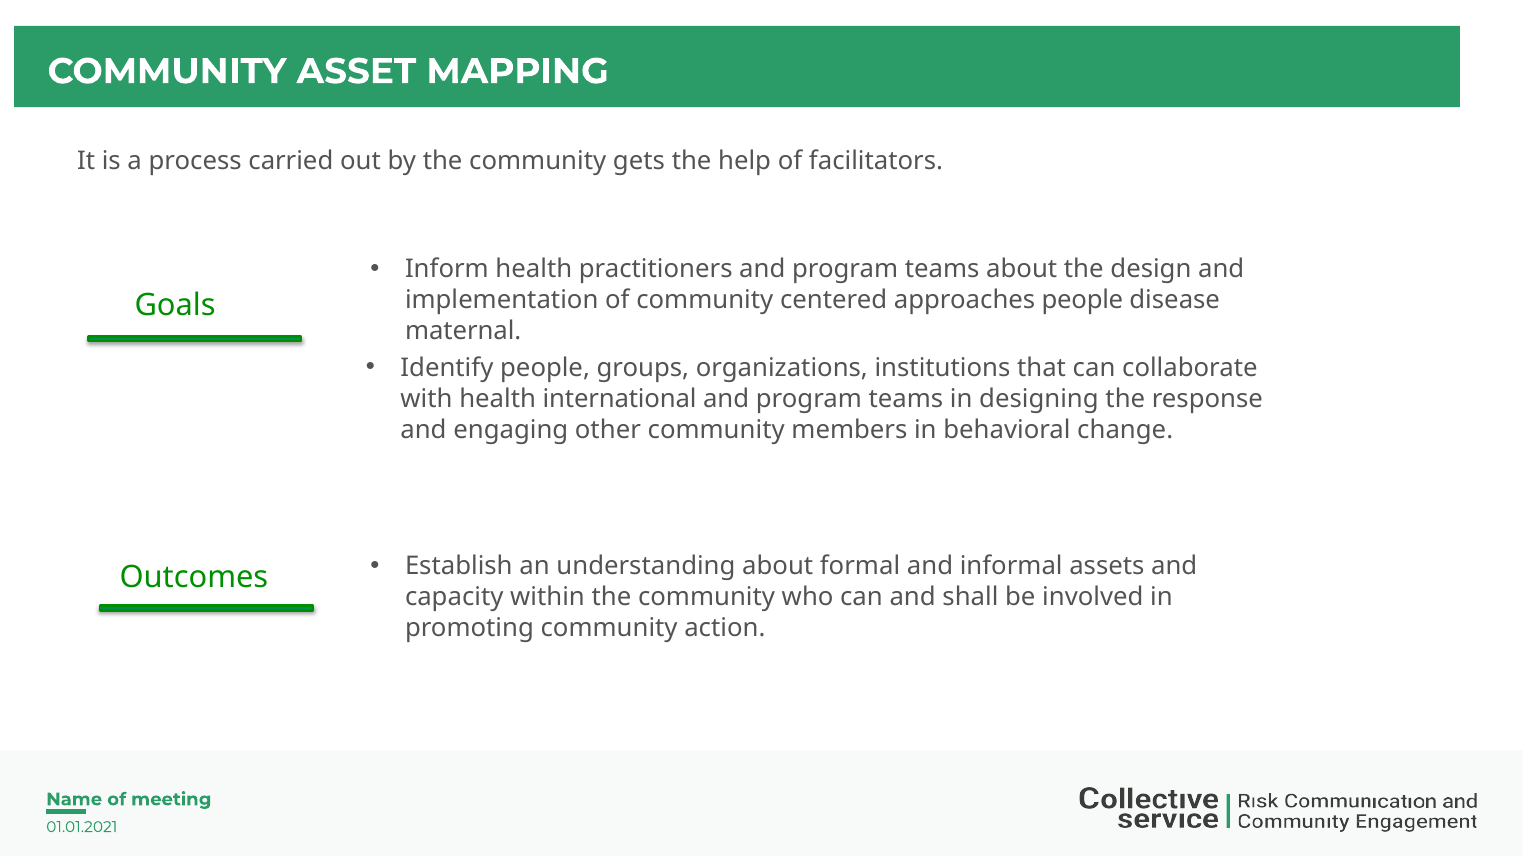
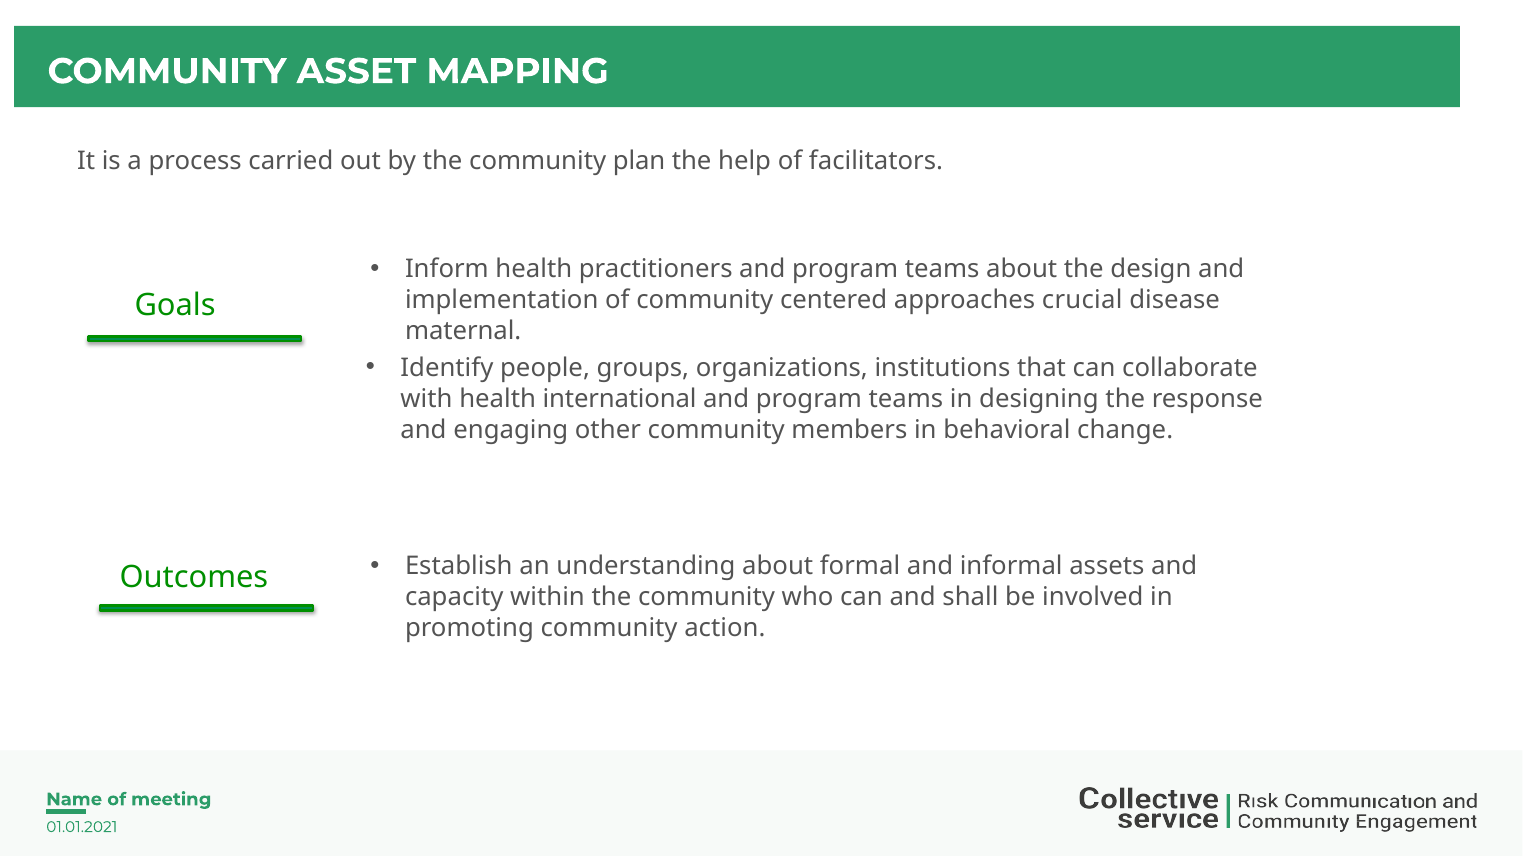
gets: gets -> plan
approaches people: people -> crucial
